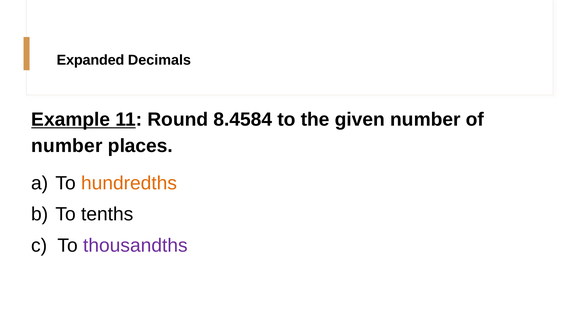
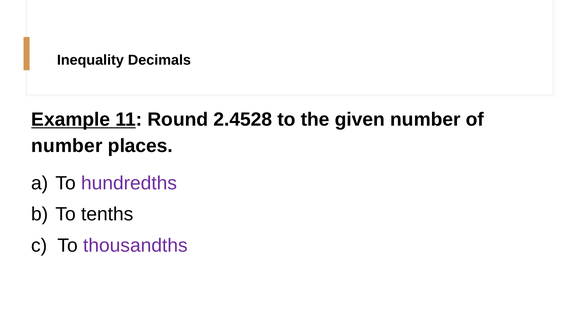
Expanded: Expanded -> Inequality
8.4584: 8.4584 -> 2.4528
hundredths colour: orange -> purple
